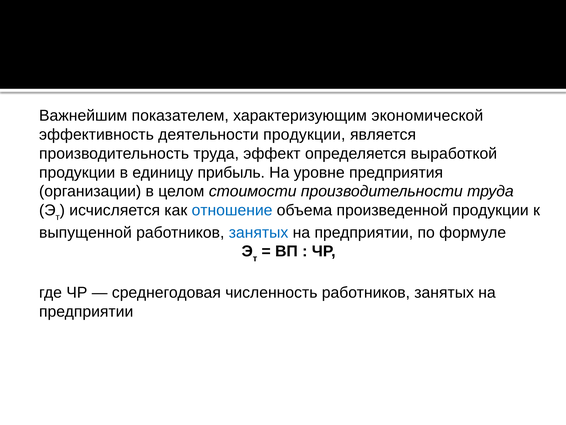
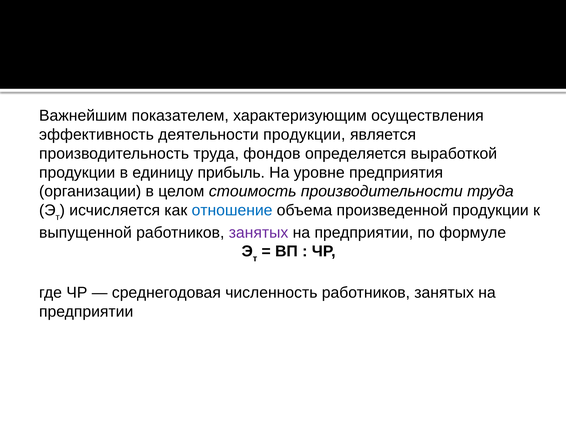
экономической: экономической -> осуществления
эффект: эффект -> фондов
стоимости: стоимости -> стоимость
занятых at (259, 232) colour: blue -> purple
